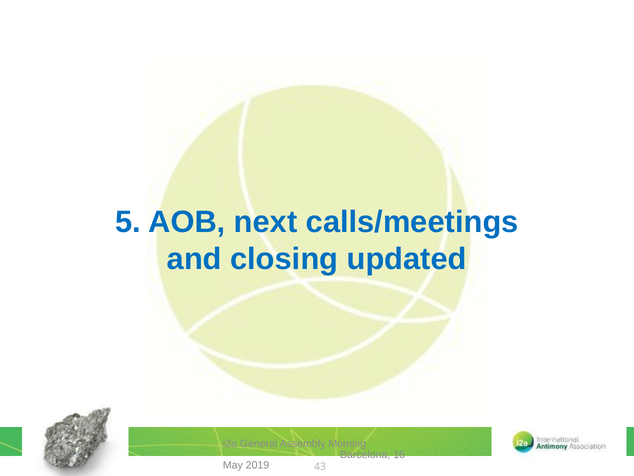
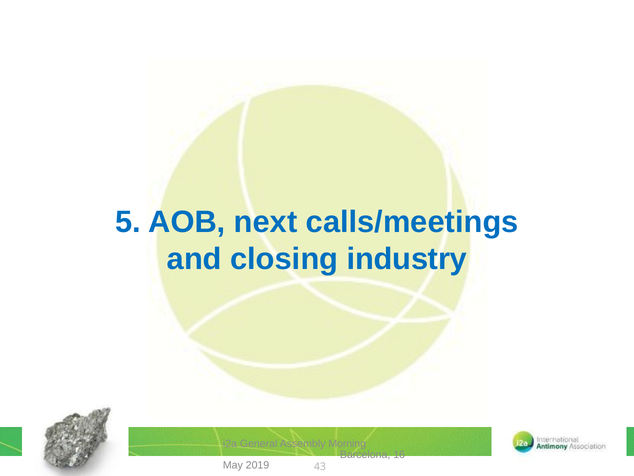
updated: updated -> industry
